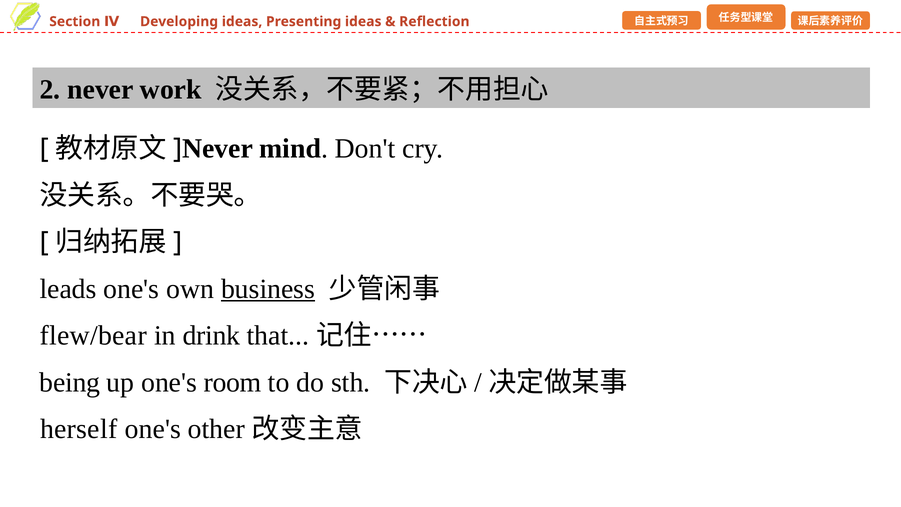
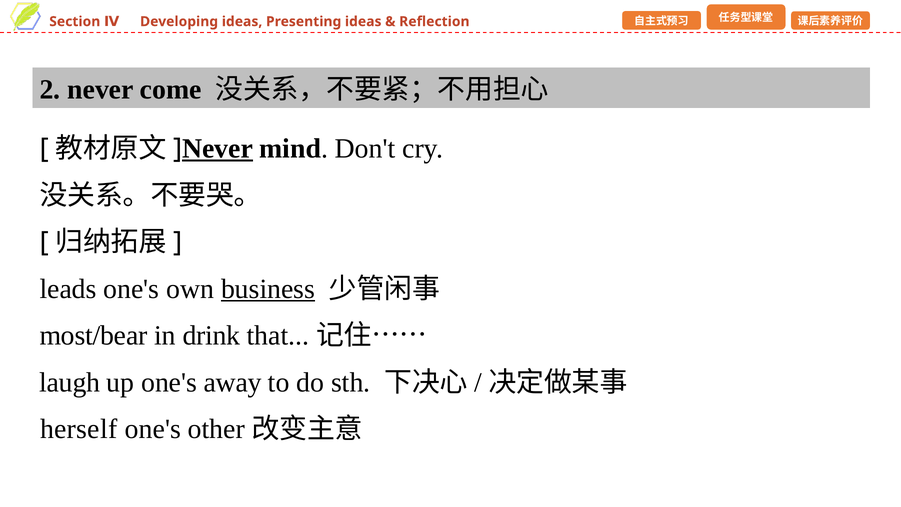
work: work -> come
Never at (218, 148) underline: none -> present
flew/bear: flew/bear -> most/bear
being: being -> laugh
room: room -> away
